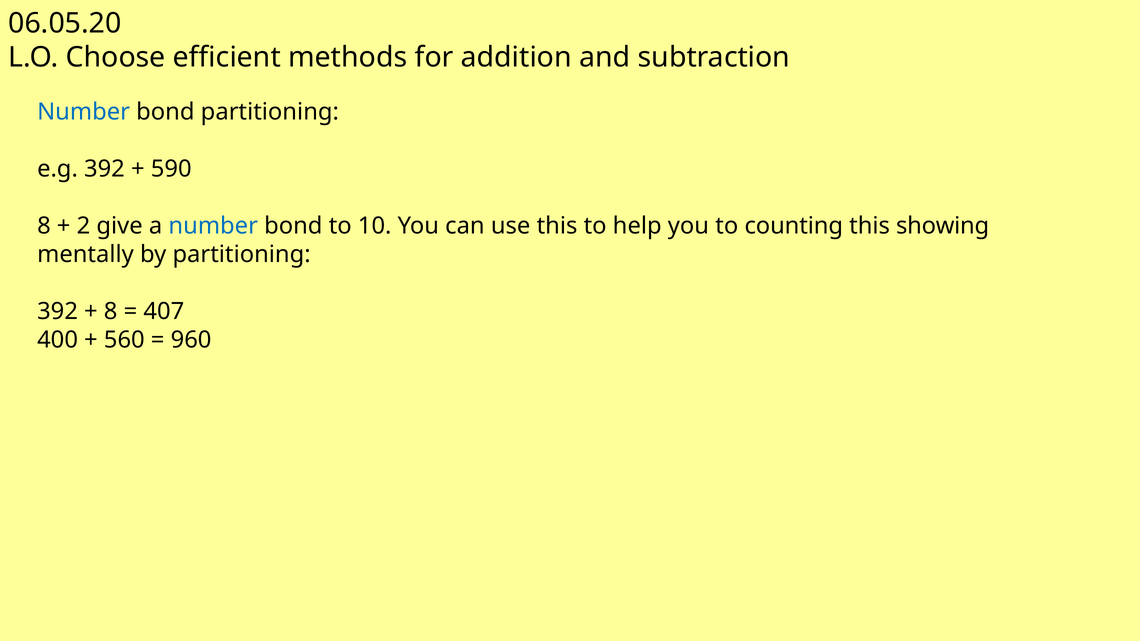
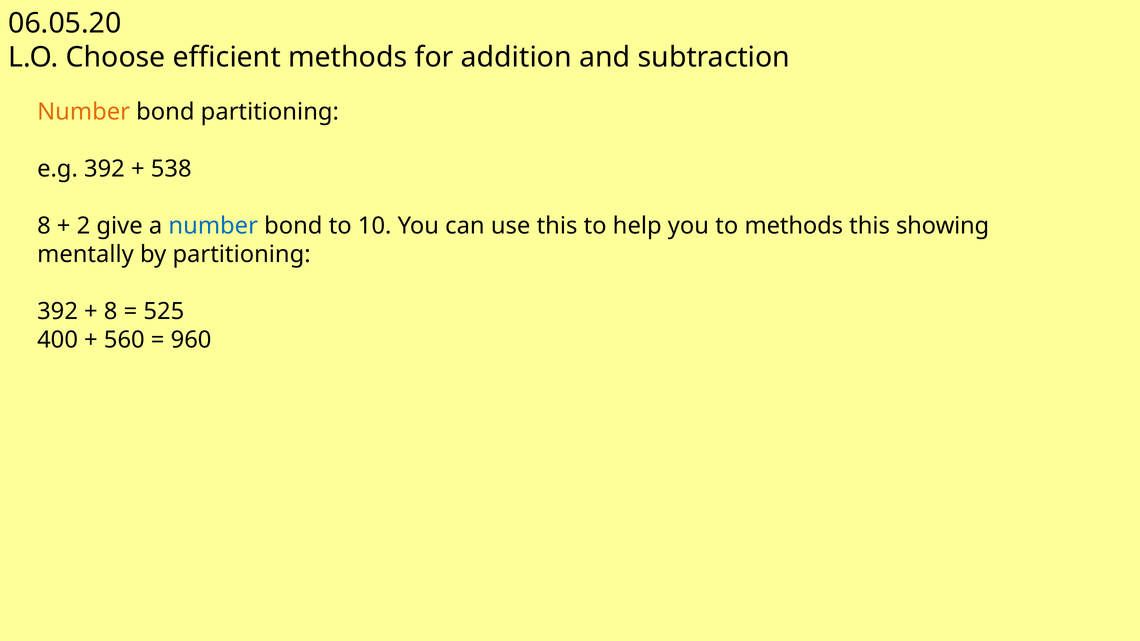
Number at (84, 112) colour: blue -> orange
590: 590 -> 538
to counting: counting -> methods
407: 407 -> 525
